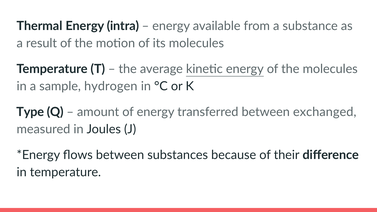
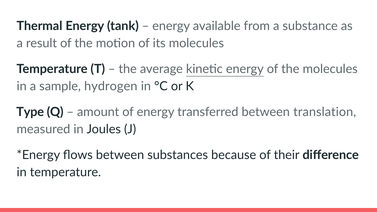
intra: intra -> tank
exchanged: exchanged -> translation
